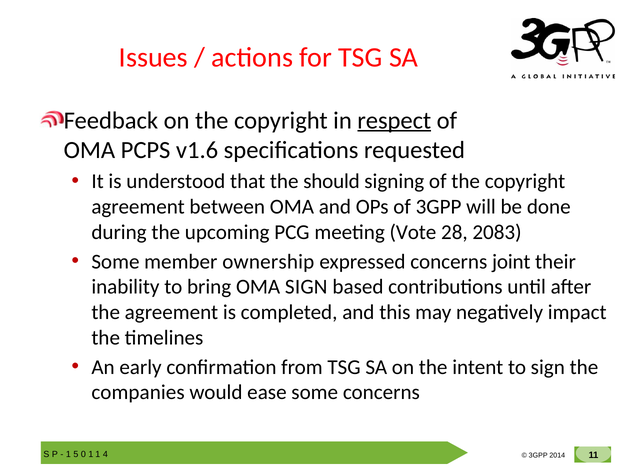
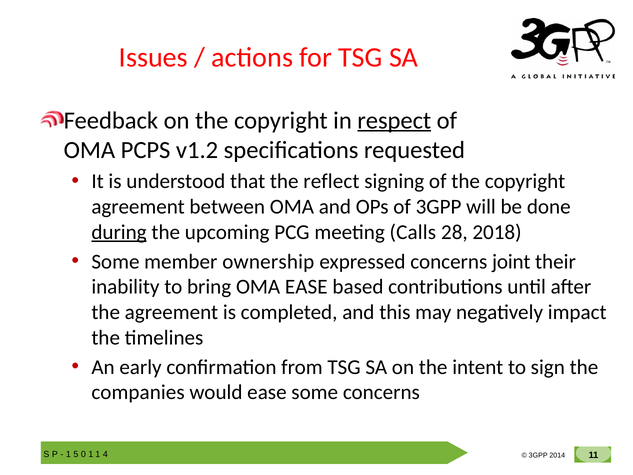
v1.6: v1.6 -> v1.2
should: should -> reflect
during underline: none -> present
Vote: Vote -> Calls
2083: 2083 -> 2018
OMA SIGN: SIGN -> EASE
